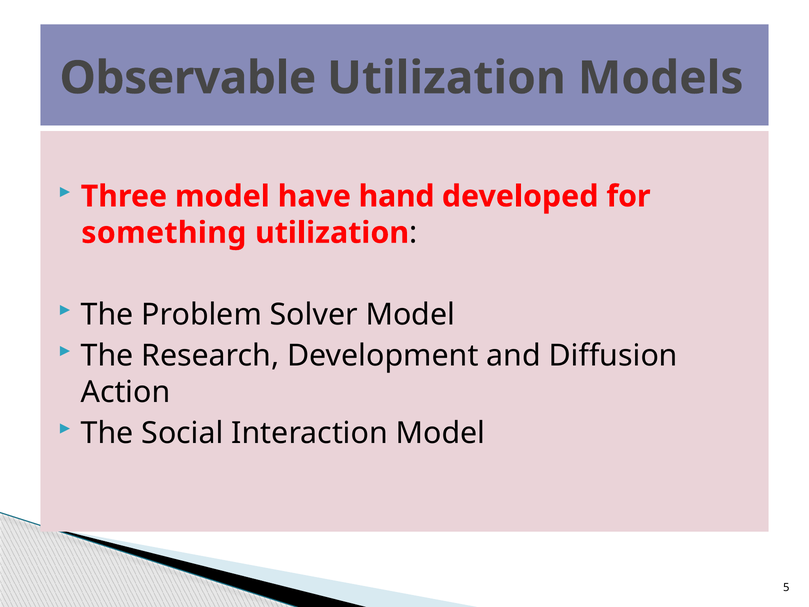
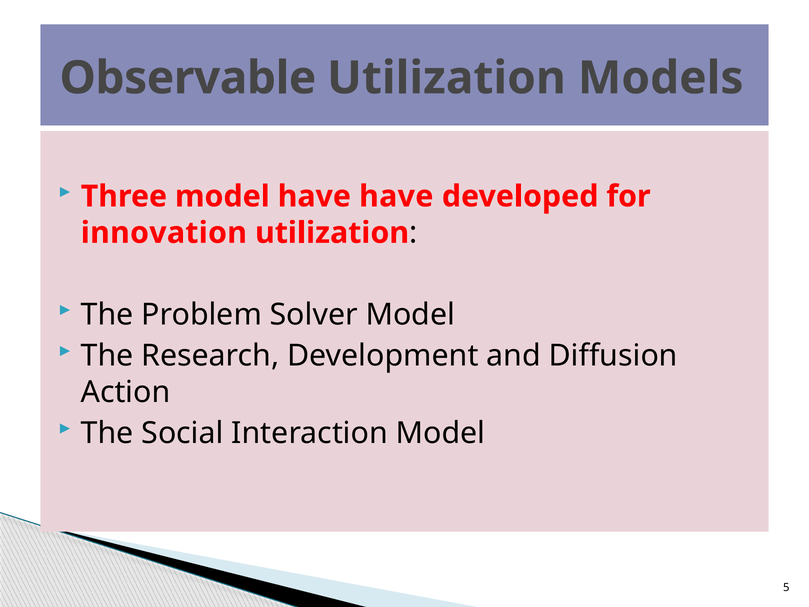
have hand: hand -> have
something: something -> innovation
